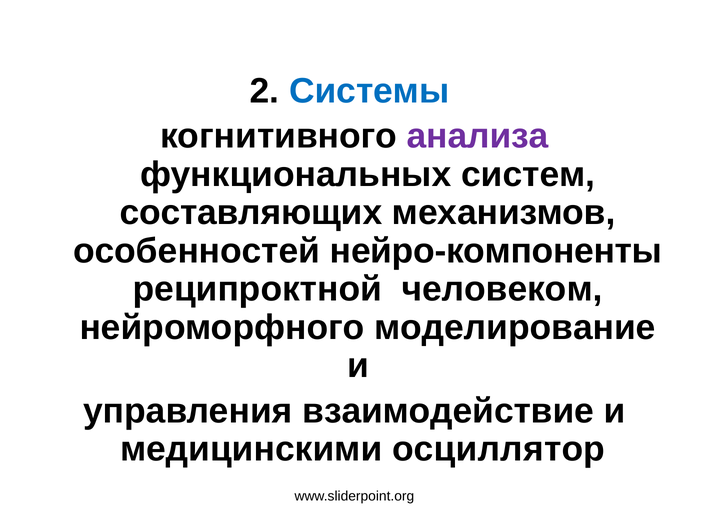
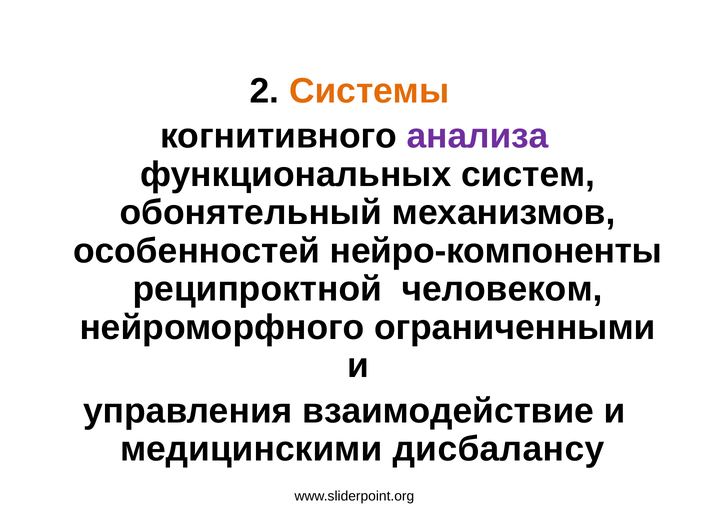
Системы colour: blue -> orange
составляющих: составляющих -> обонятельный
моделирование: моделирование -> ограниченными
осциллятор: осциллятор -> дисбалансу
